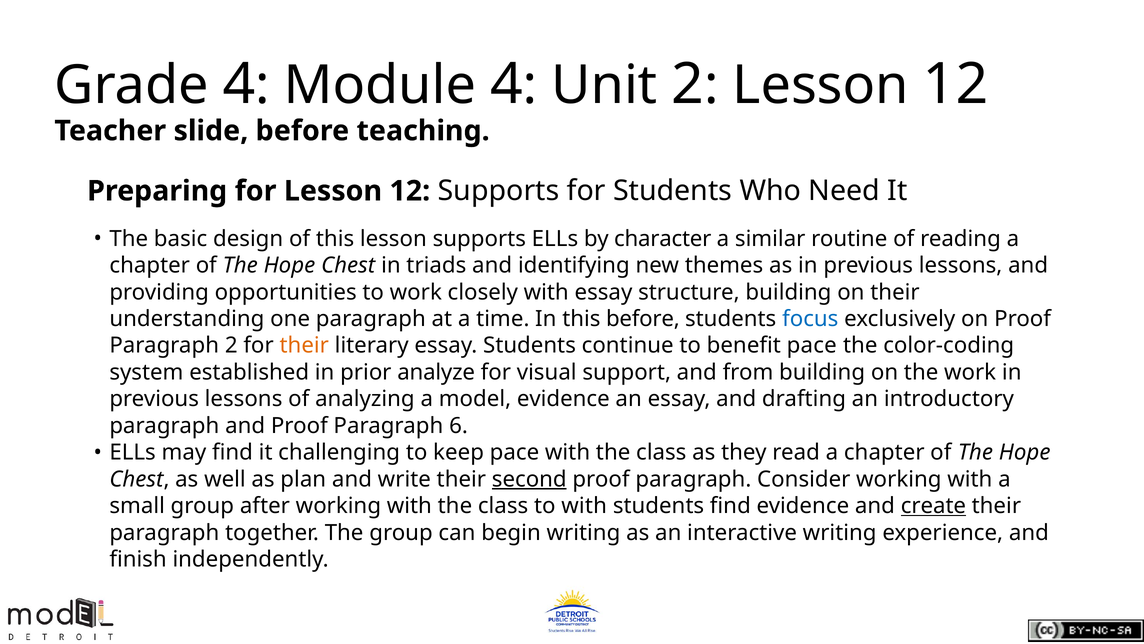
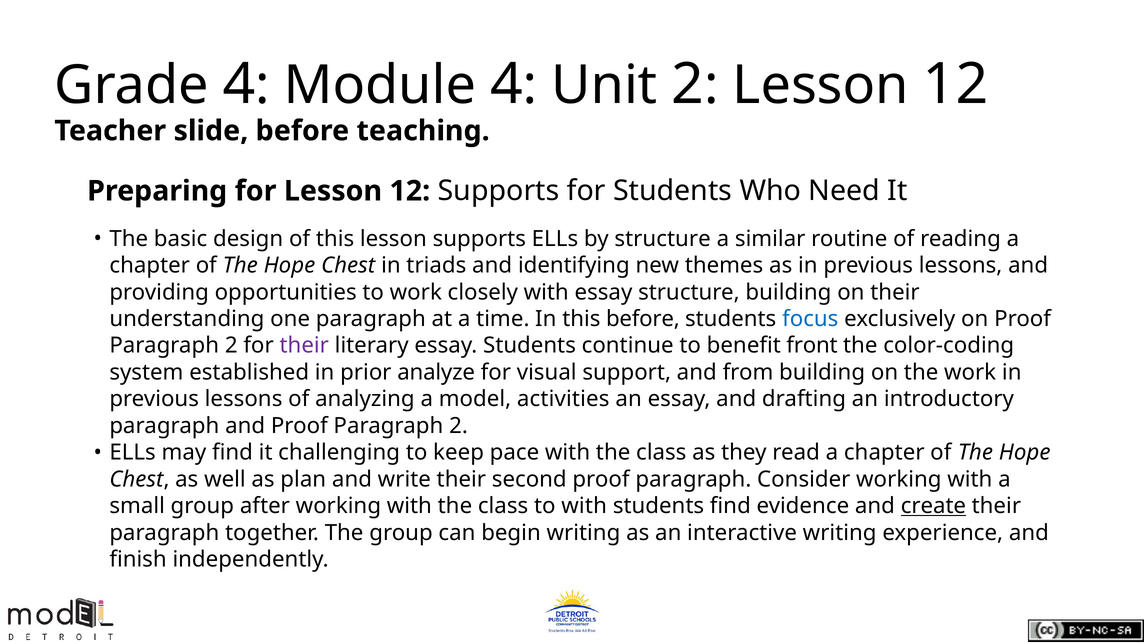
by character: character -> structure
their at (304, 345) colour: orange -> purple
benefit pace: pace -> front
model evidence: evidence -> activities
and Proof Paragraph 6: 6 -> 2
second underline: present -> none
